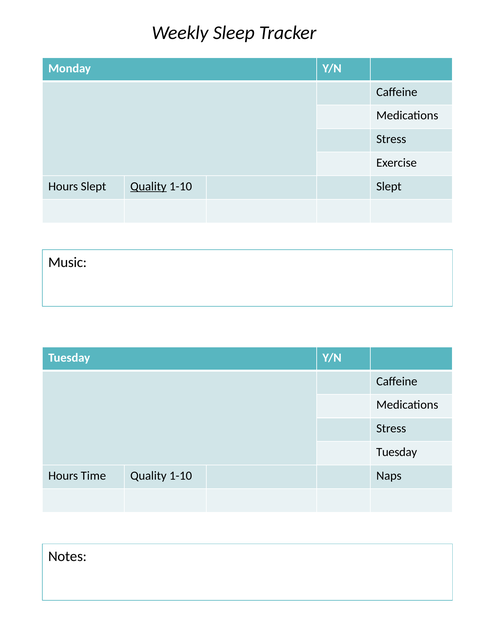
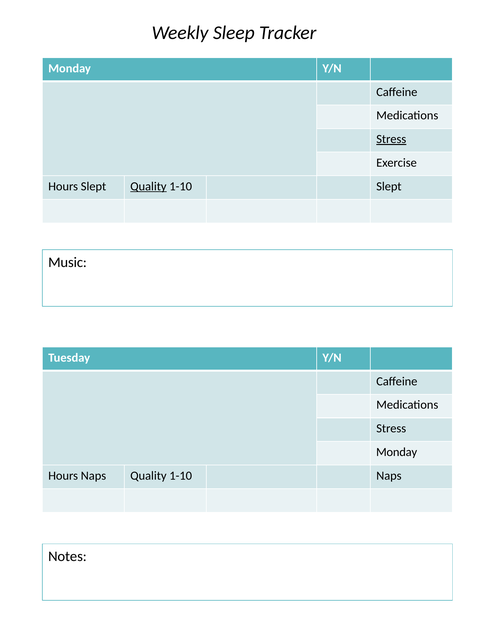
Stress at (391, 139) underline: none -> present
Tuesday at (397, 452): Tuesday -> Monday
Hours Time: Time -> Naps
